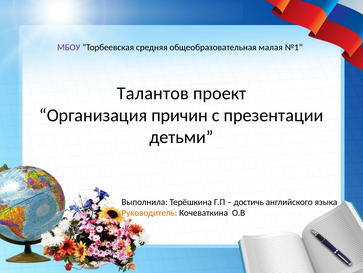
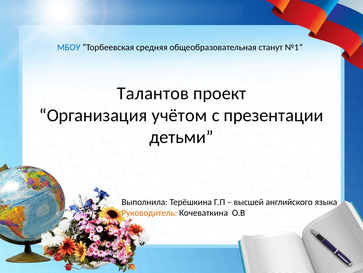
МБОУ colour: purple -> blue
малая: малая -> станут
причин: причин -> учётом
достичь: достичь -> высшей
